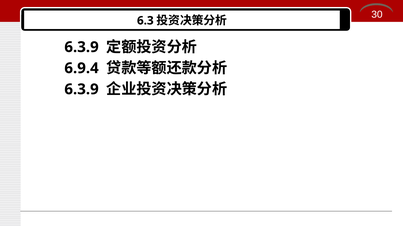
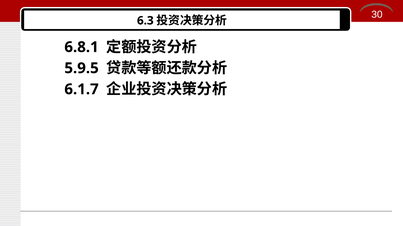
6.3.9 at (82, 47): 6.3.9 -> 6.8.1
6.9.4: 6.9.4 -> 5.9.5
6.3.9 at (82, 90): 6.3.9 -> 6.1.7
